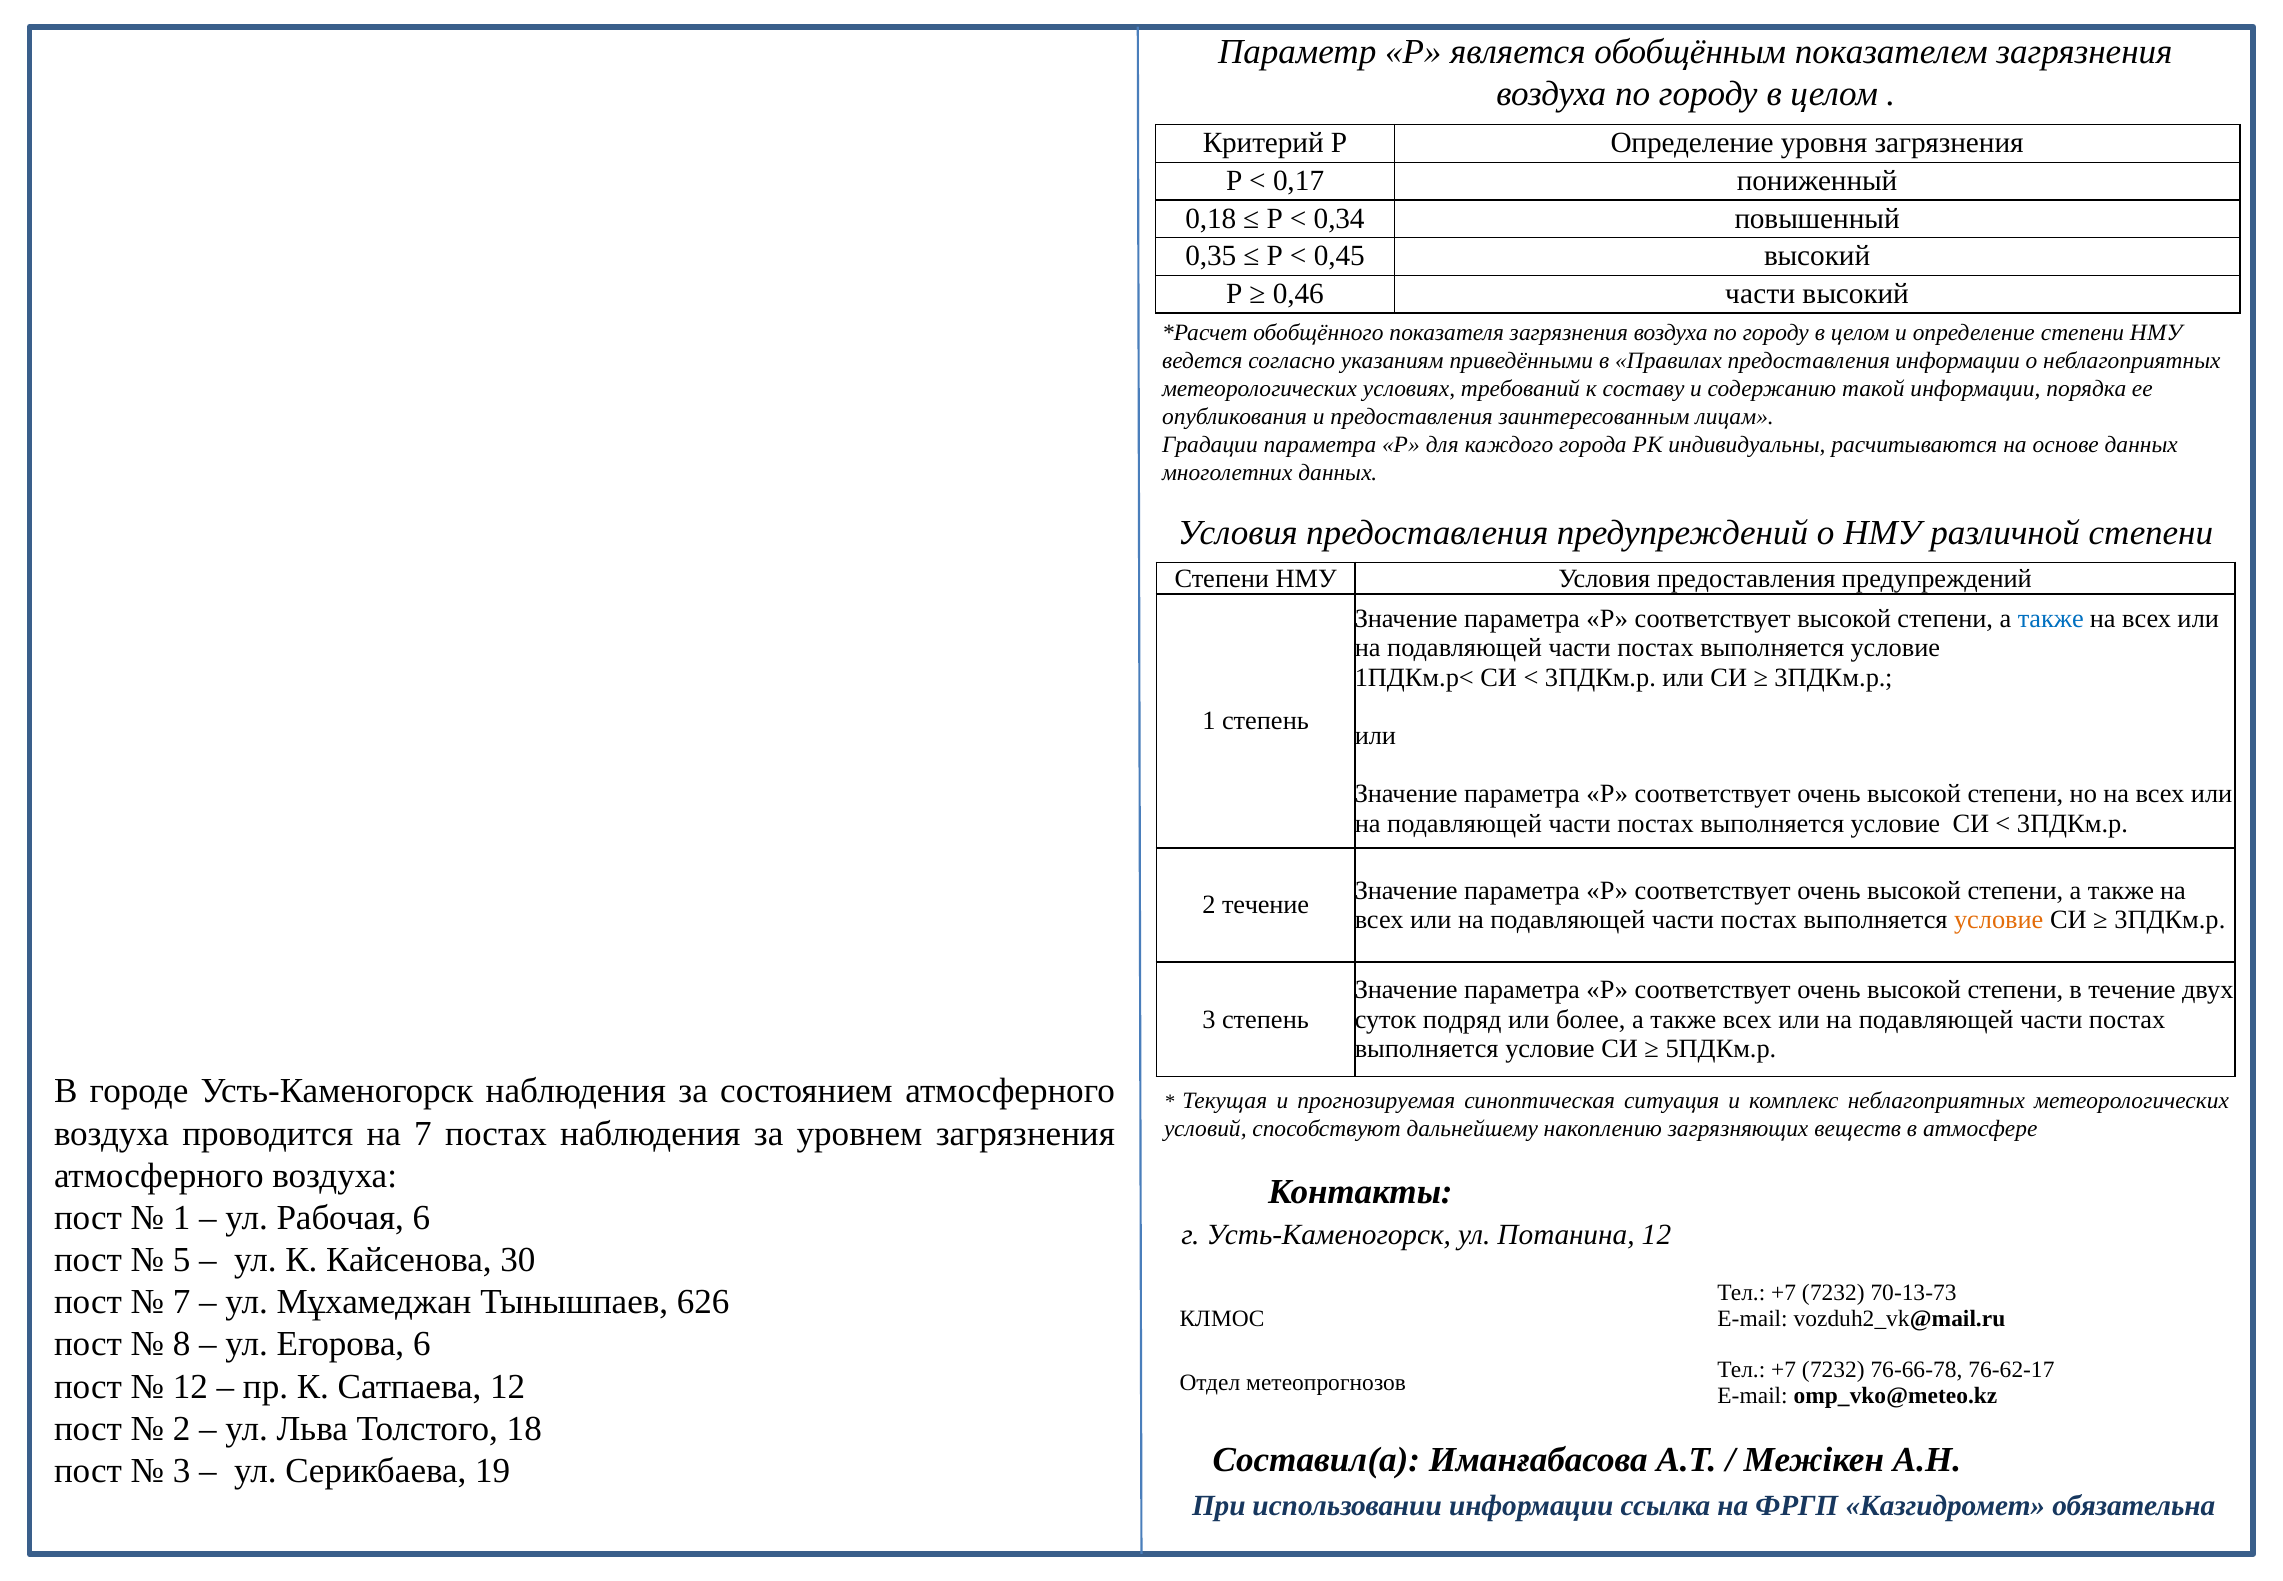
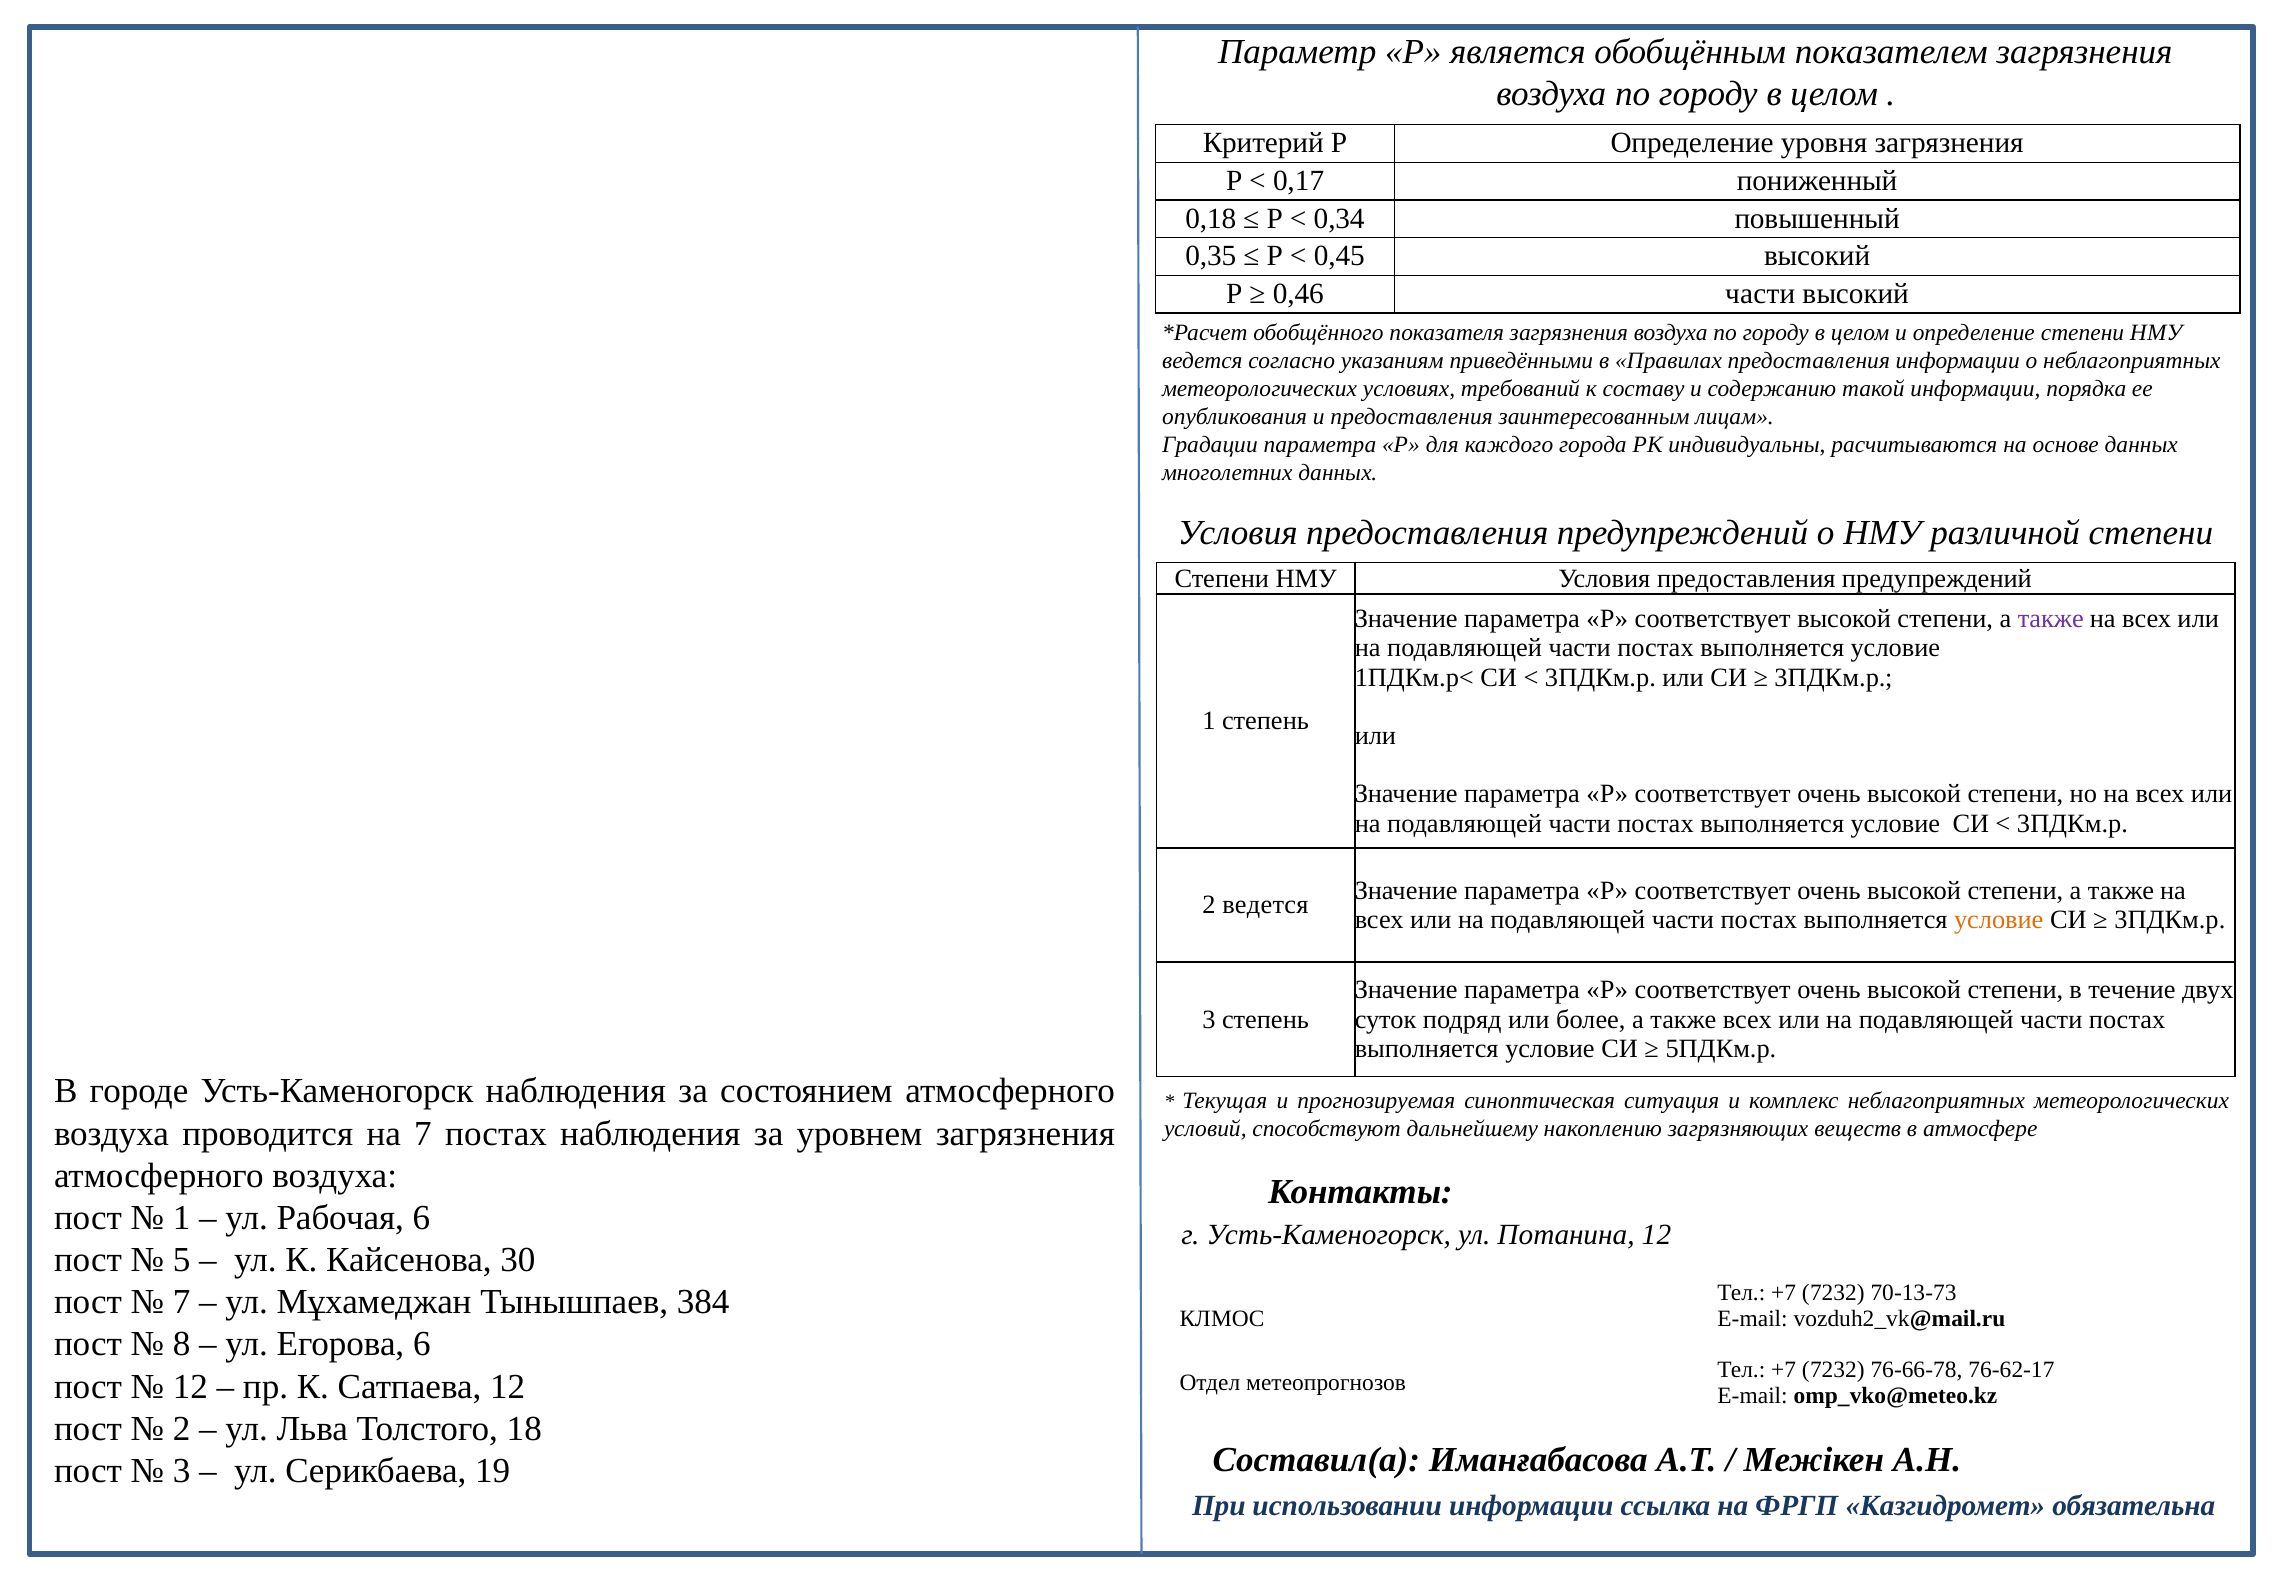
также at (2051, 619) colour: blue -> purple
2 течение: течение -> ведется
626: 626 -> 384
